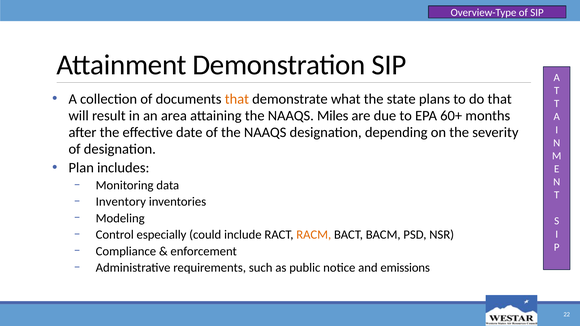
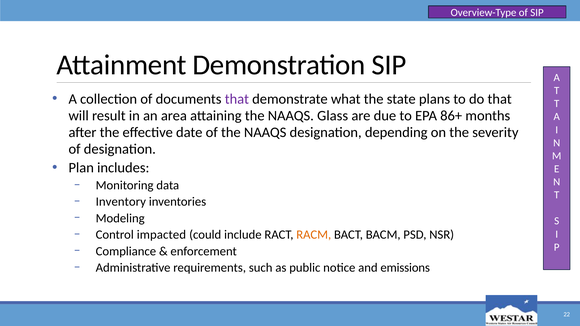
that at (237, 99) colour: orange -> purple
Miles: Miles -> Glass
60+: 60+ -> 86+
especially: especially -> impacted
